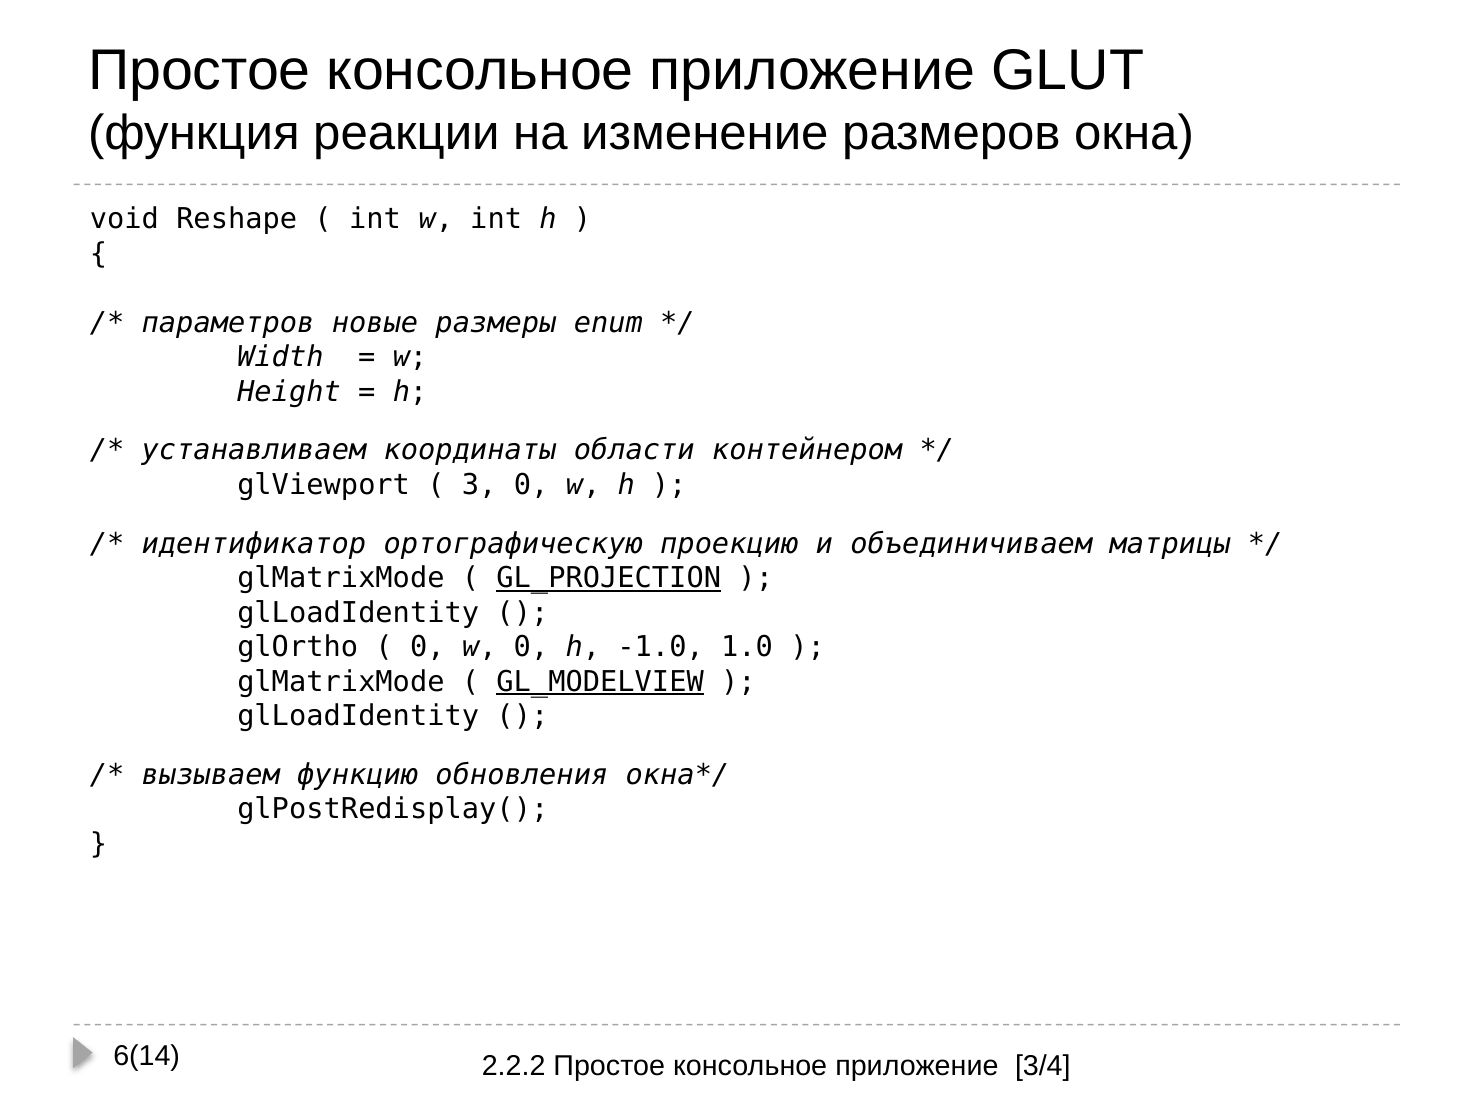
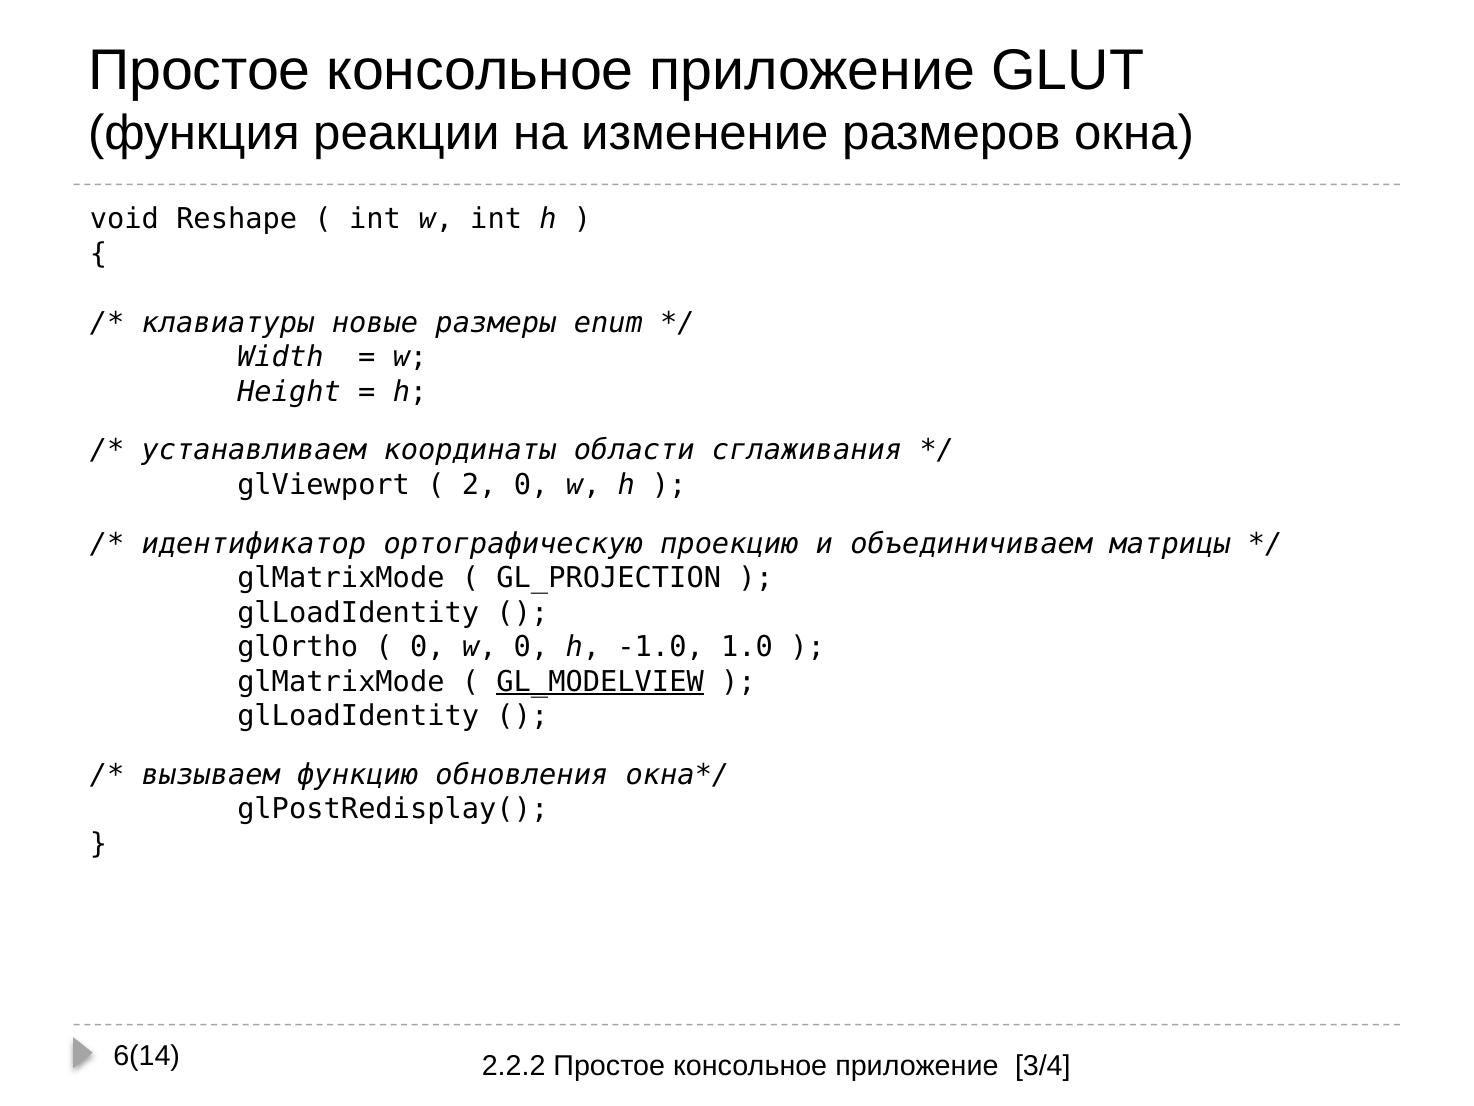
параметров: параметров -> клавиатуры
контейнером: контейнером -> сглаживания
3: 3 -> 2
GL_PROJECTION underline: present -> none
